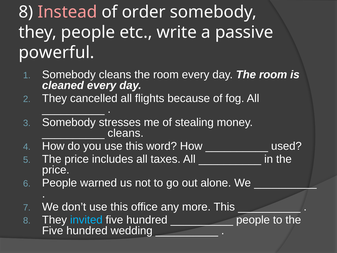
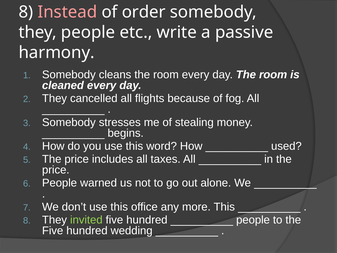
powerful: powerful -> harmony
cleans at (126, 133): cleans -> begins
invited colour: light blue -> light green
